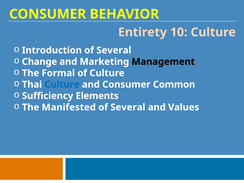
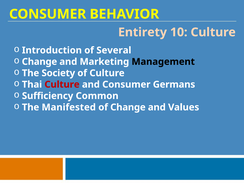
Formal: Formal -> Society
Culture at (62, 84) colour: blue -> red
Common: Common -> Germans
Elements: Elements -> Common
Several at (128, 107): Several -> Change
